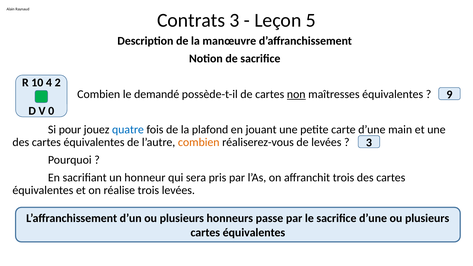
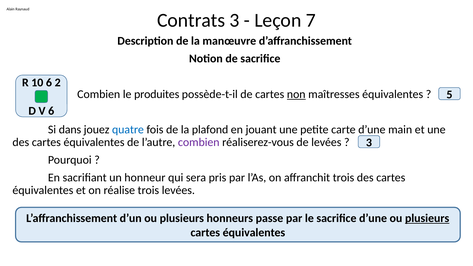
5: 5 -> 7
10 4: 4 -> 6
demandé: demandé -> produites
9: 9 -> 5
V 0: 0 -> 6
pour: pour -> dans
combien at (199, 142) colour: orange -> purple
plusieurs at (427, 218) underline: none -> present
